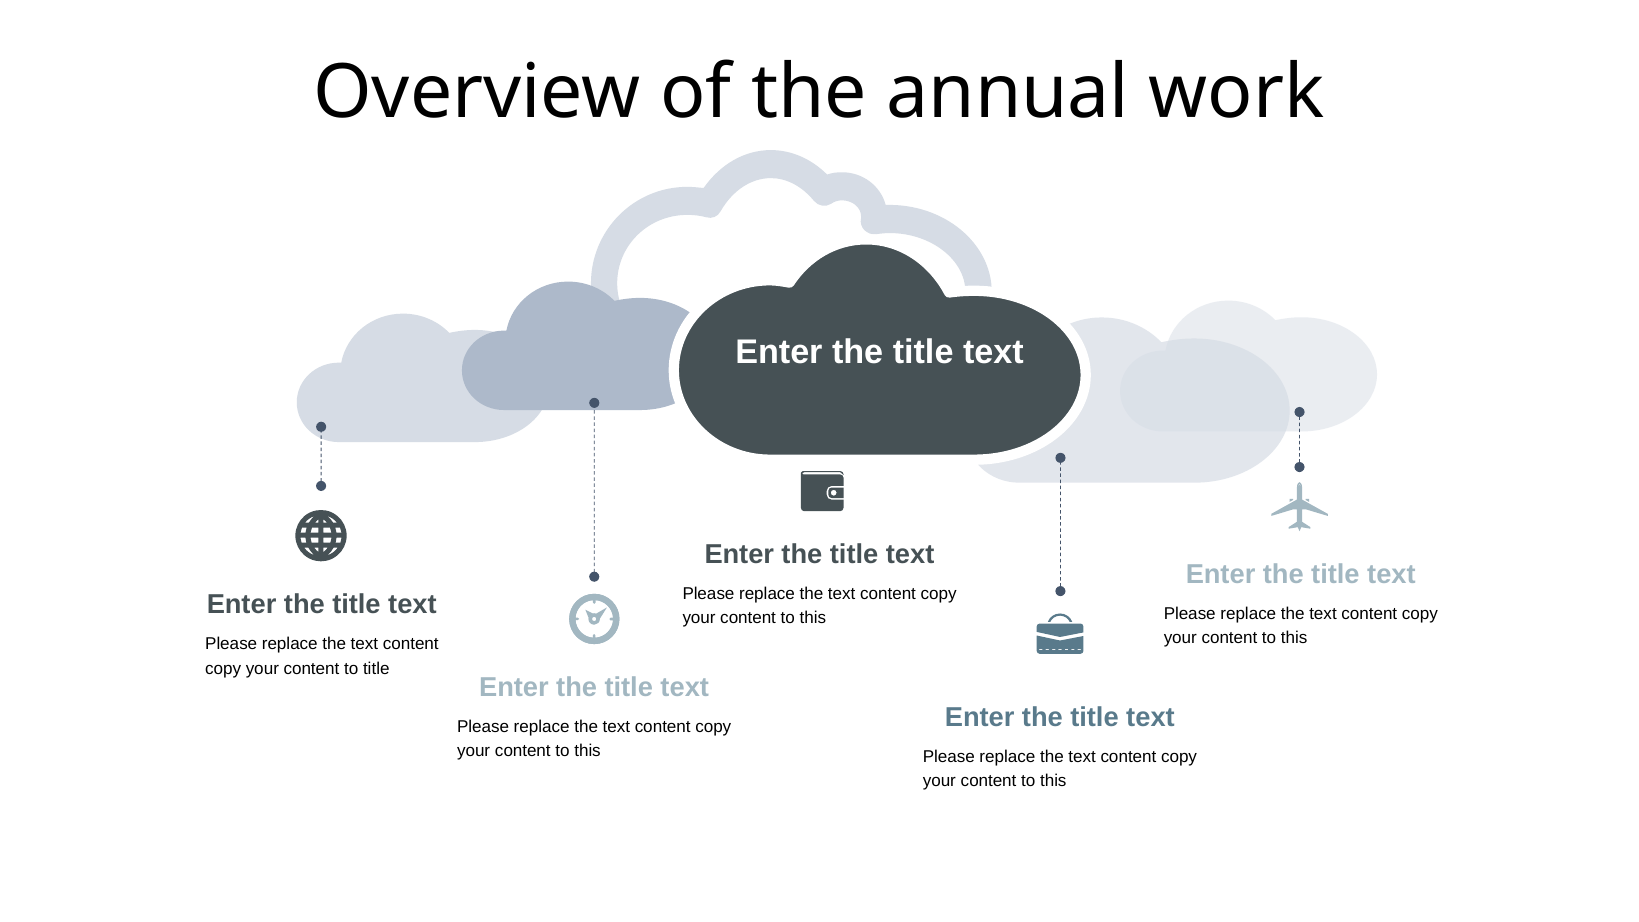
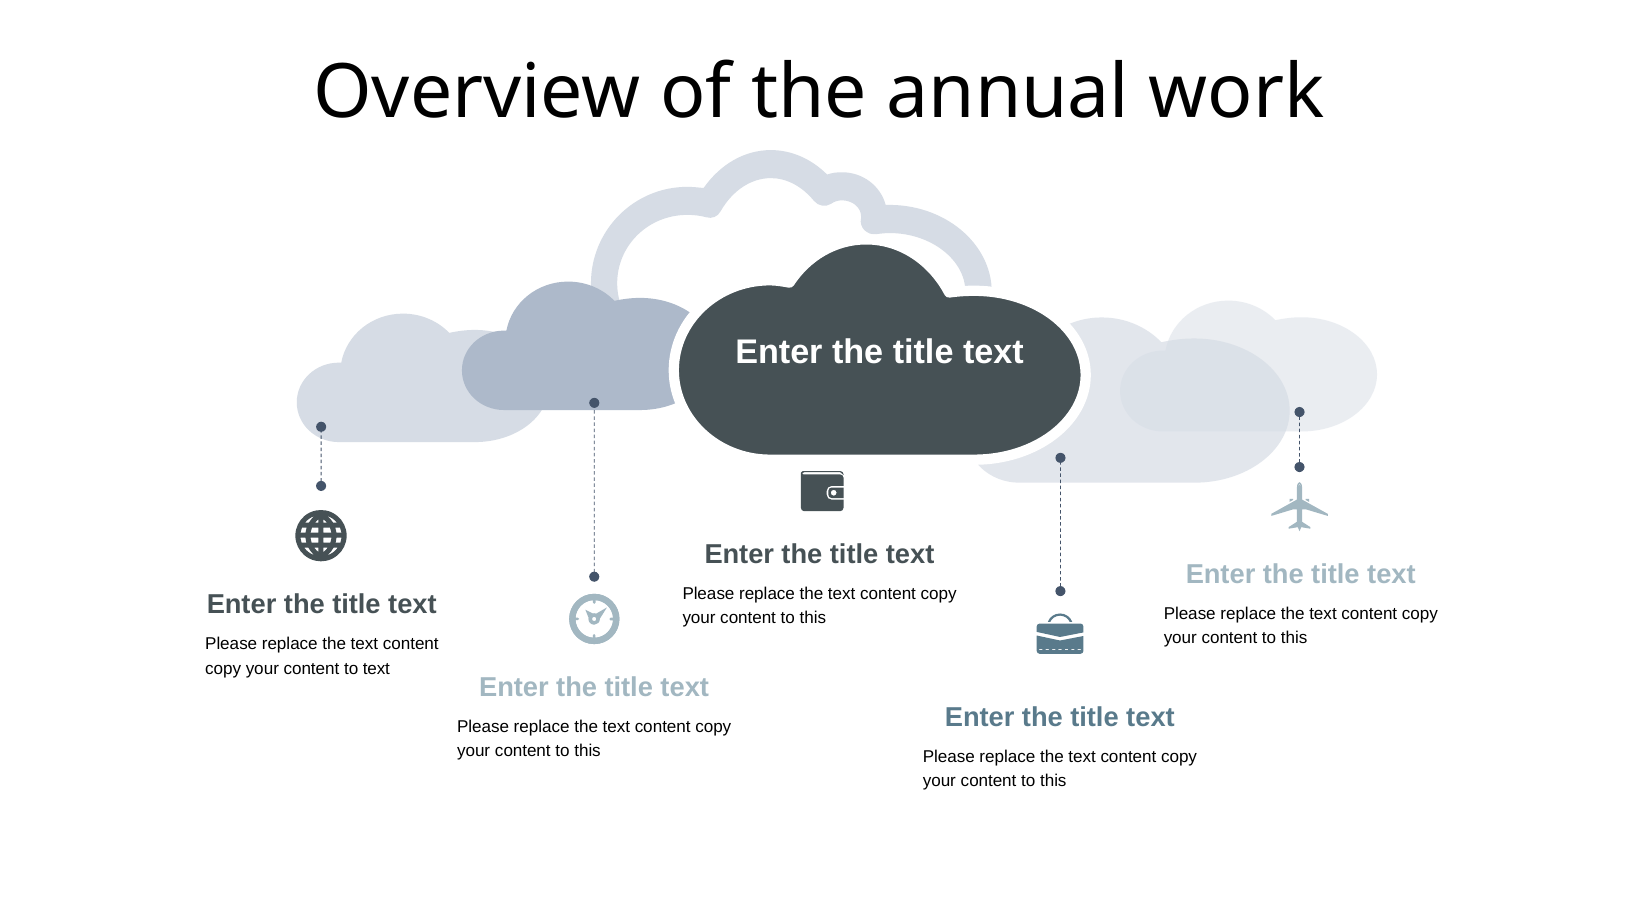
to title: title -> text
